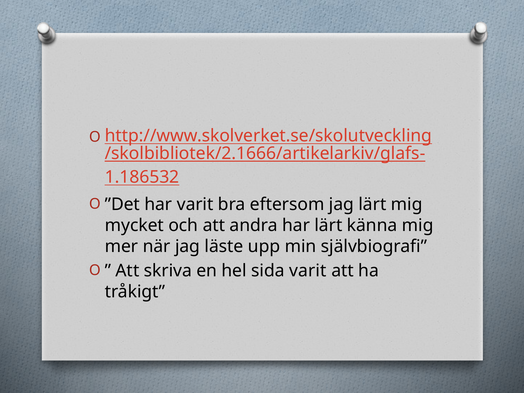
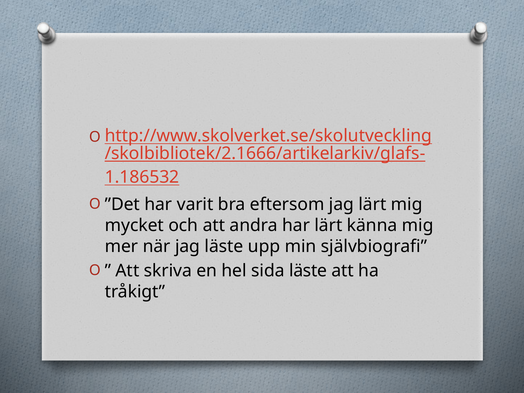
sida varit: varit -> läste
